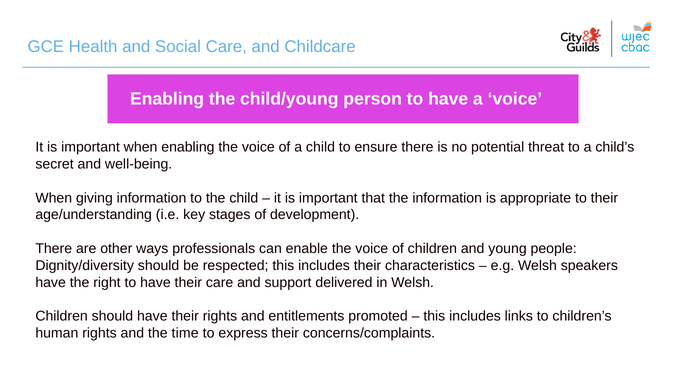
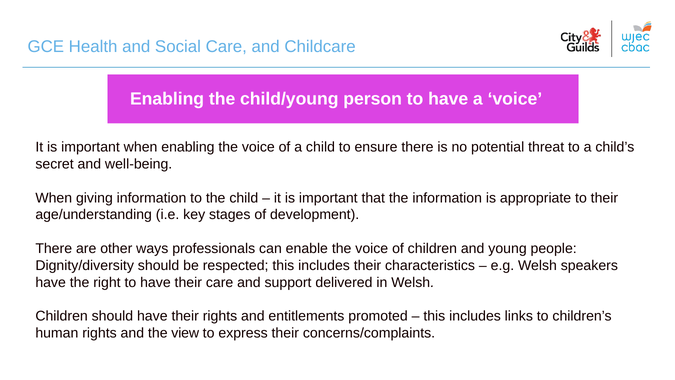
time: time -> view
